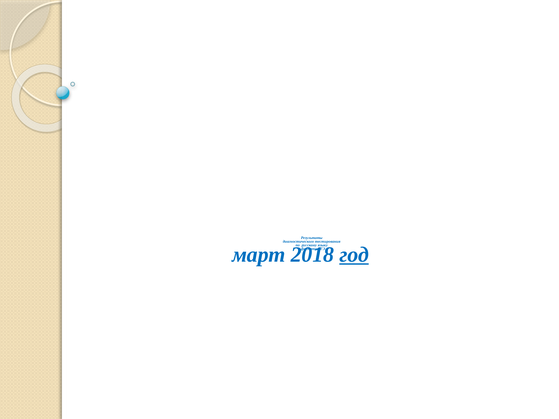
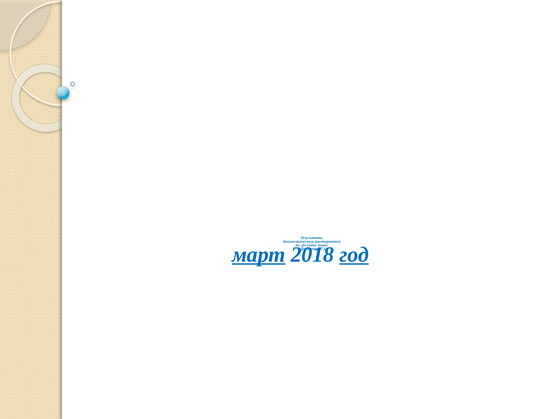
март underline: none -> present
